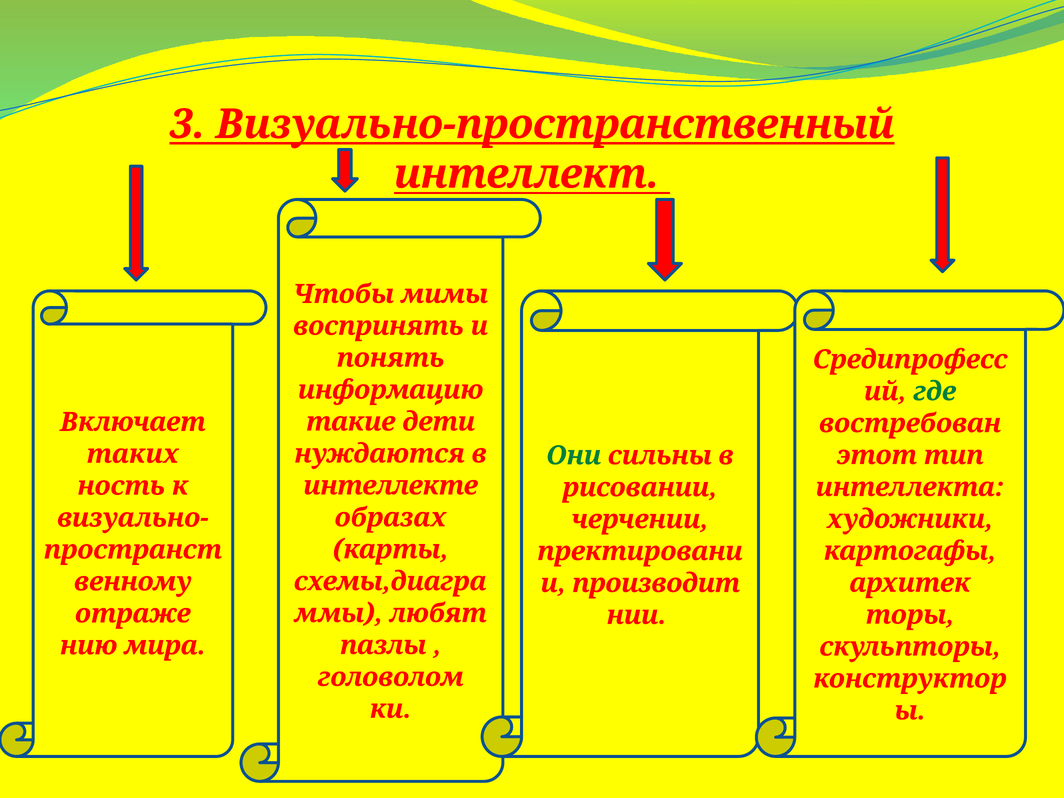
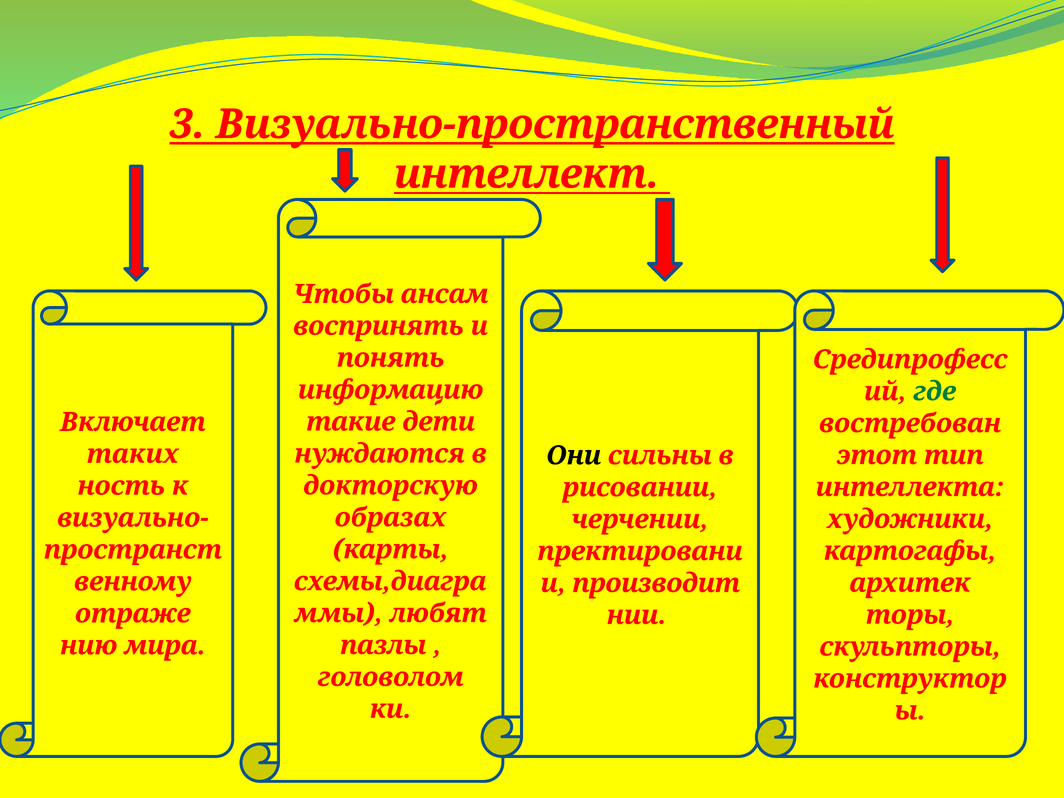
мимы: мимы -> ансам
Они colour: green -> black
интеллекте: интеллекте -> докторскую
